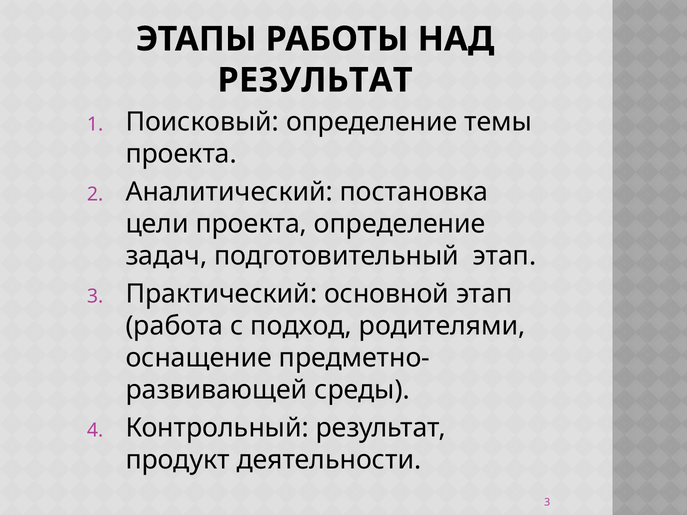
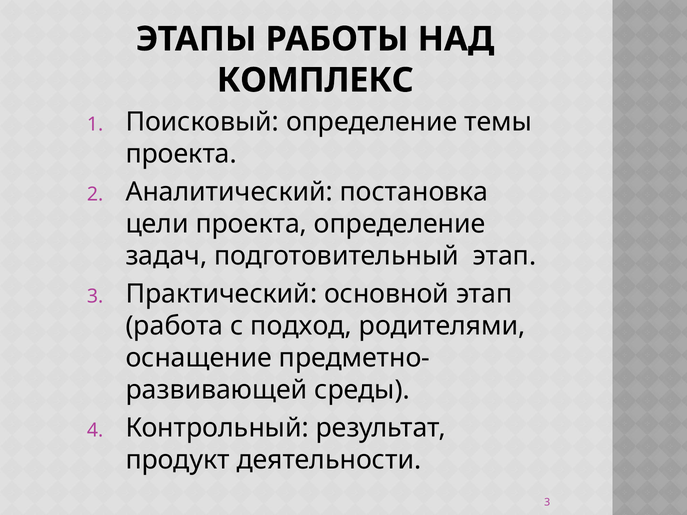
РЕЗУЛЬТАТ at (315, 80): РЕЗУЛЬТАТ -> КОМПЛЕКС
